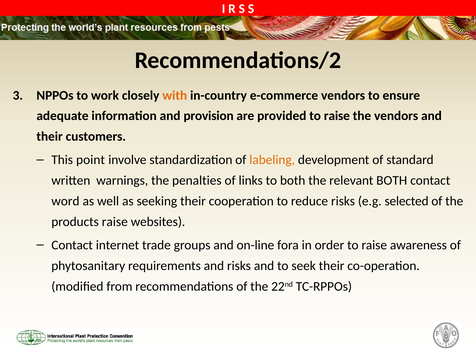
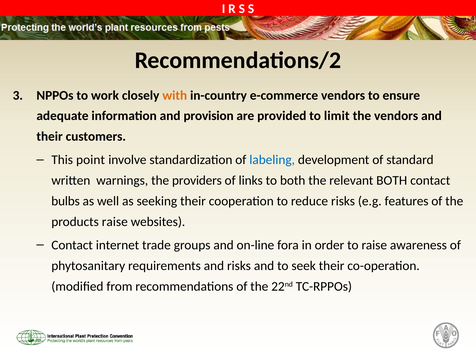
provided to raise: raise -> limit
labeling colour: orange -> blue
penalties: penalties -> providers
word: word -> bulbs
selected: selected -> features
